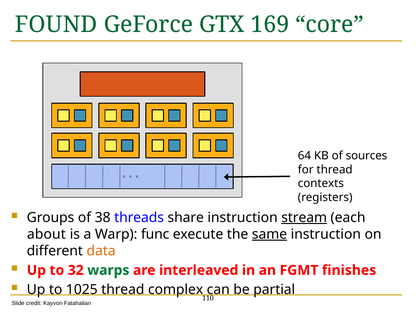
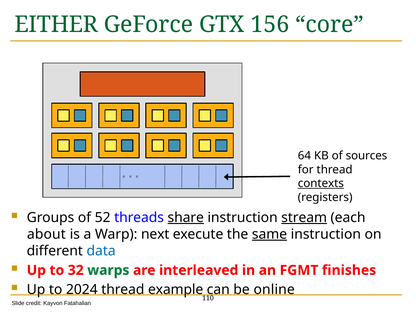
FOUND: FOUND -> EITHER
169: 169 -> 156
contexts underline: none -> present
38: 38 -> 52
share underline: none -> present
func: func -> next
data colour: orange -> blue
1025: 1025 -> 2024
complex: complex -> example
partial: partial -> online
